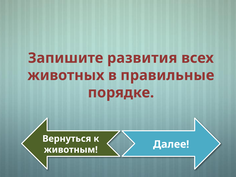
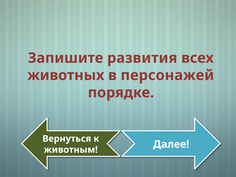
правильные: правильные -> персонажей
